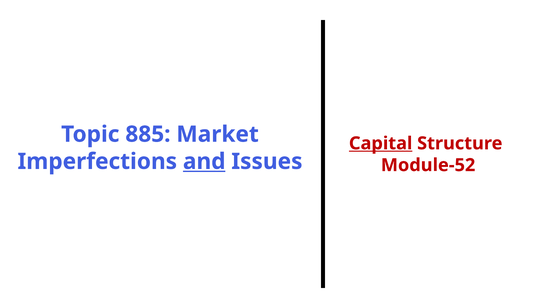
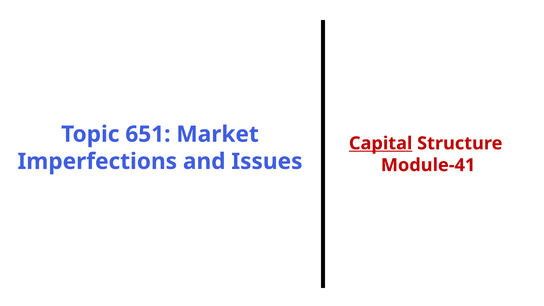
885: 885 -> 651
and underline: present -> none
Module-52: Module-52 -> Module-41
